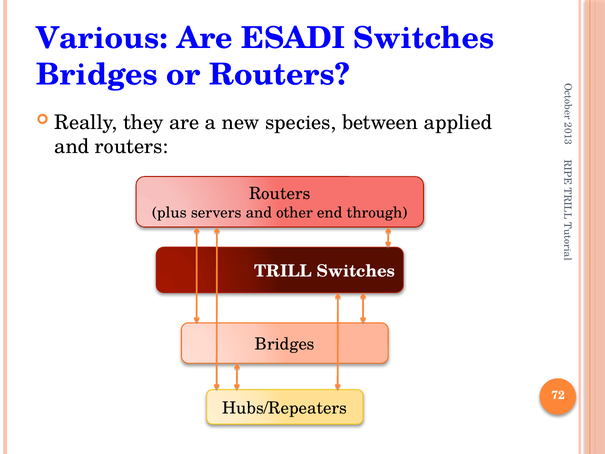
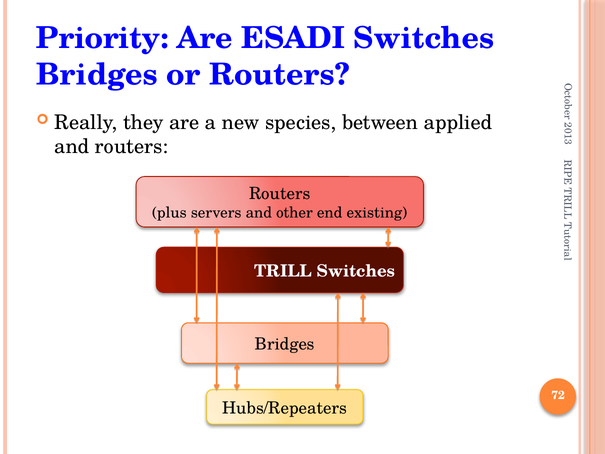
Various: Various -> Priority
through: through -> existing
